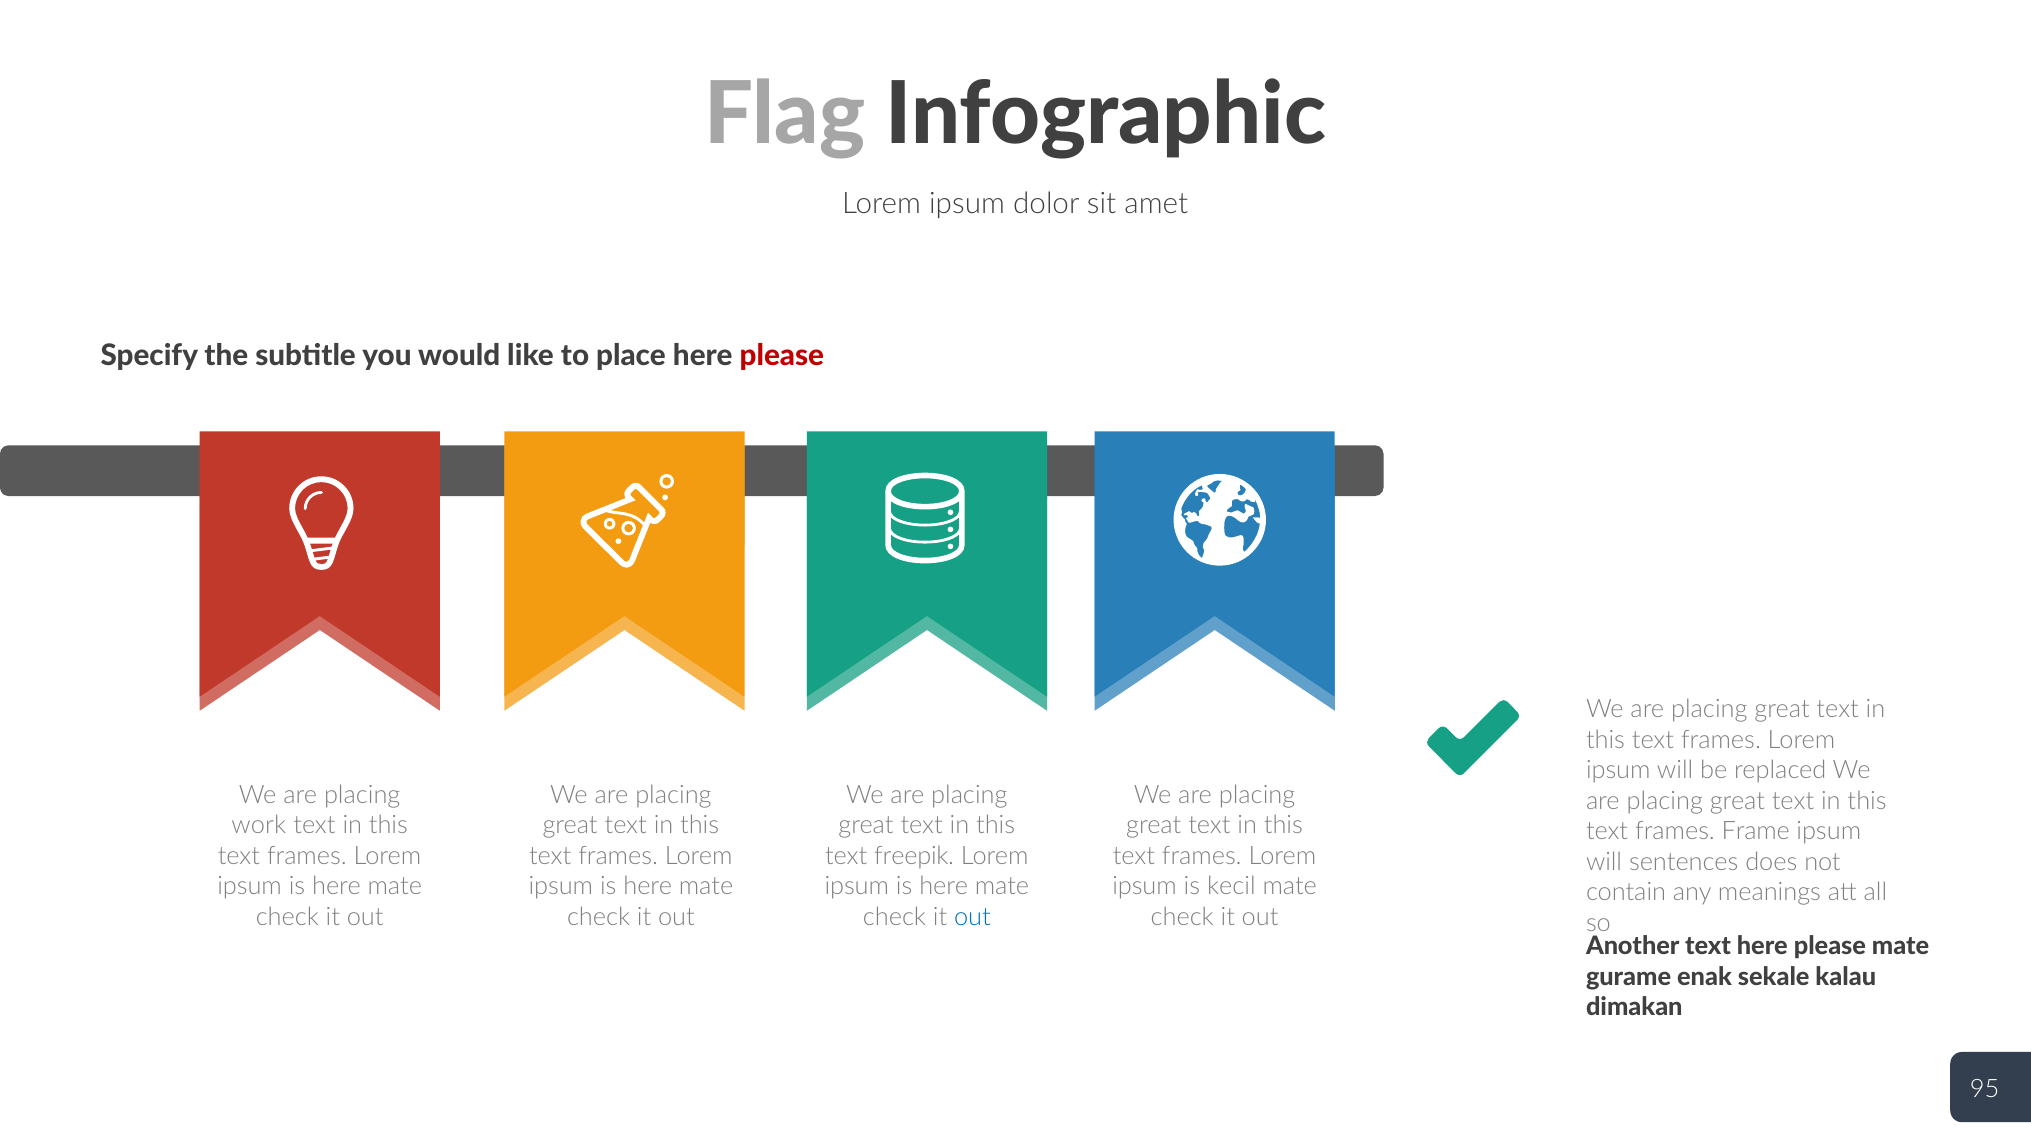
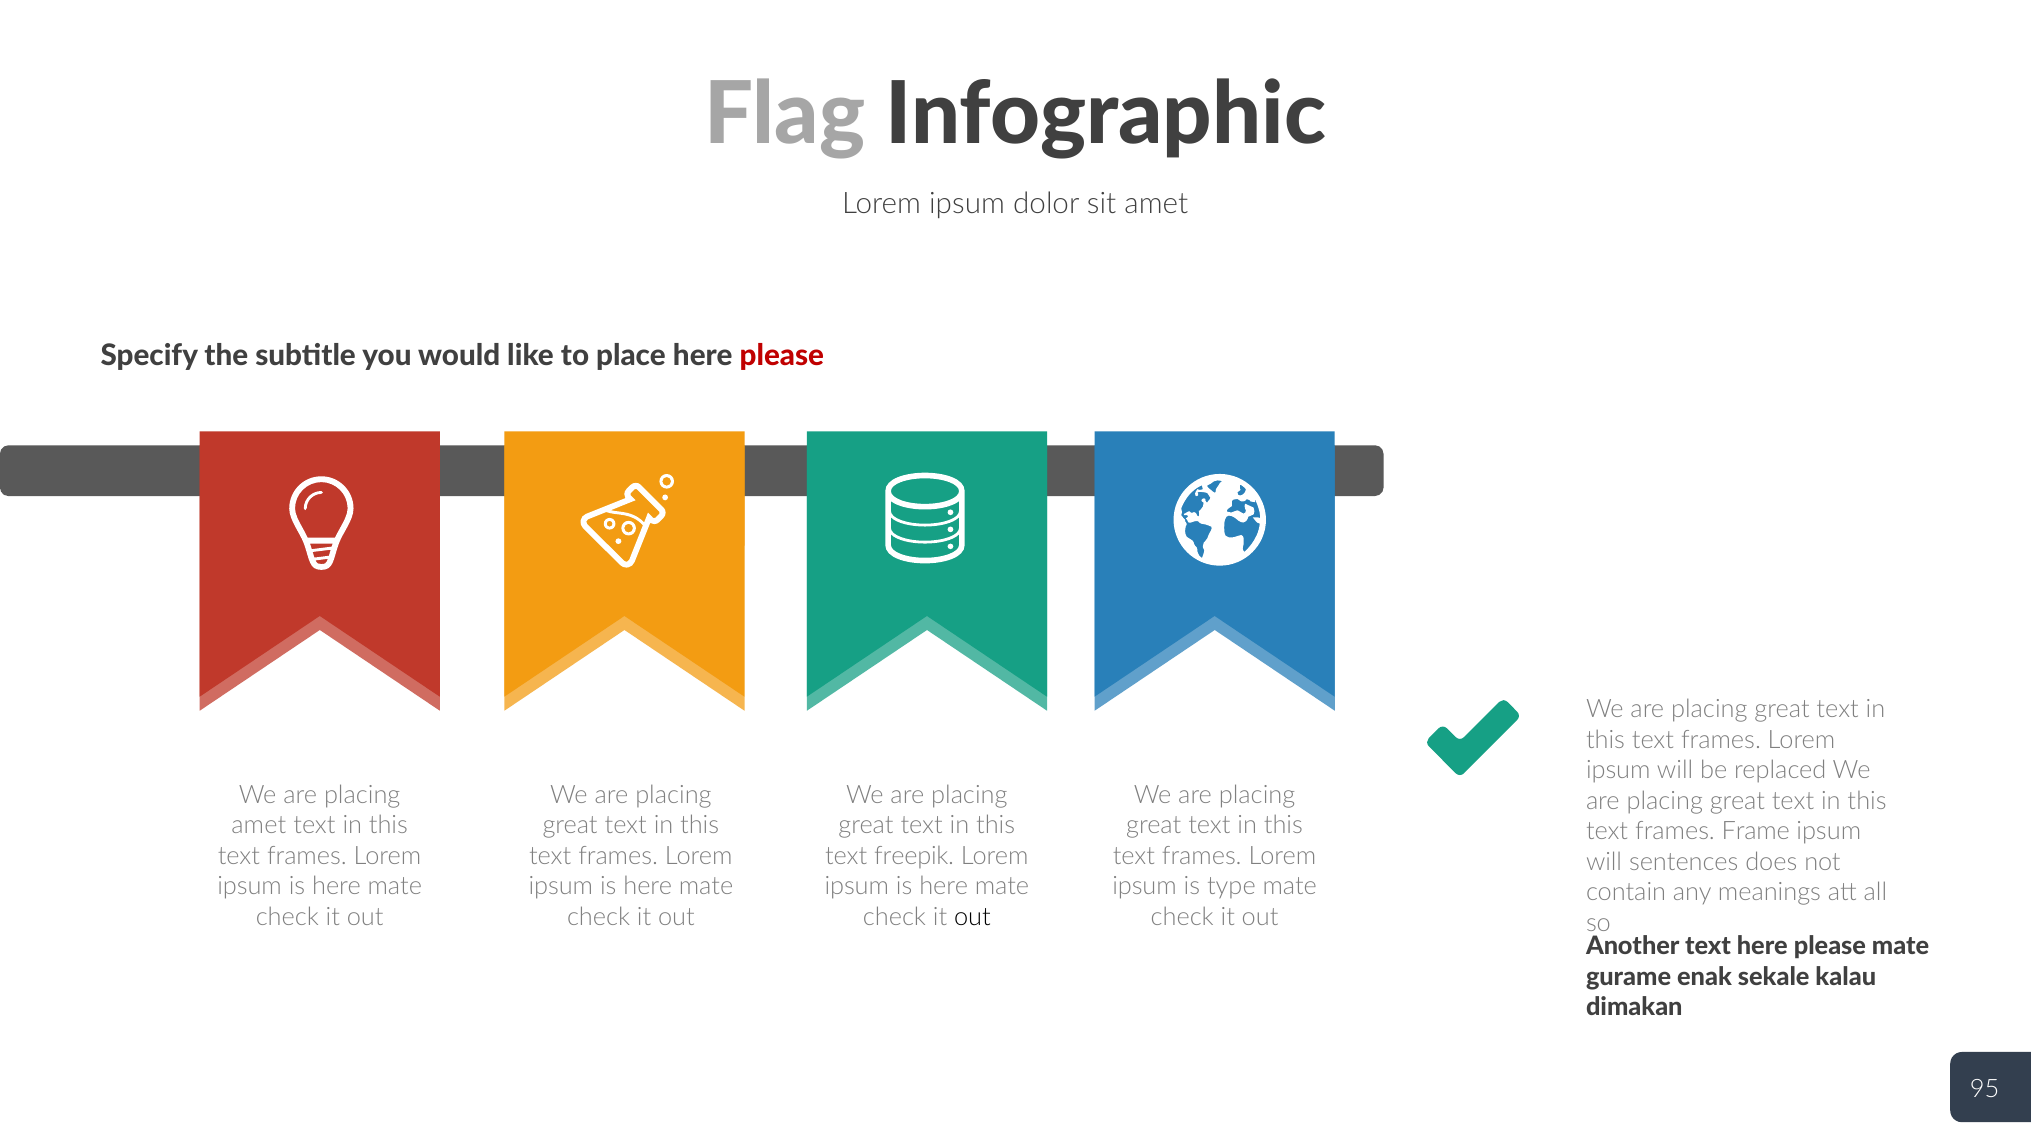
work at (259, 826): work -> amet
kecil: kecil -> type
out at (972, 917) colour: blue -> black
